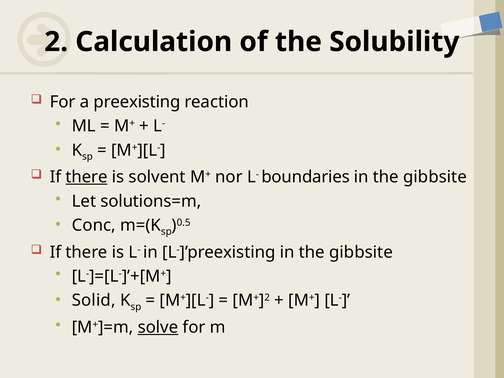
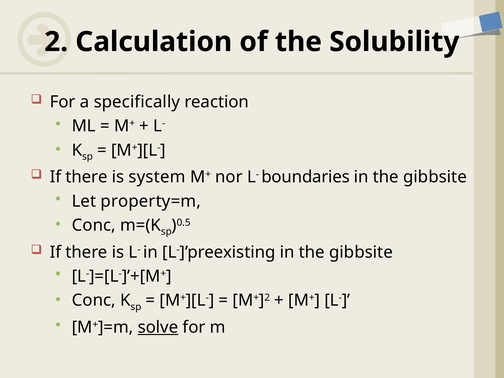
preexisting: preexisting -> specifically
there at (87, 177) underline: present -> none
solvent: solvent -> system
solutions=m: solutions=m -> property=m
Solid at (94, 300): Solid -> Conc
